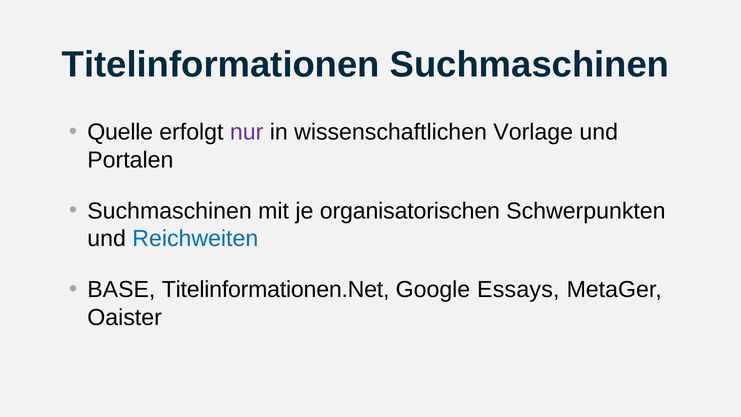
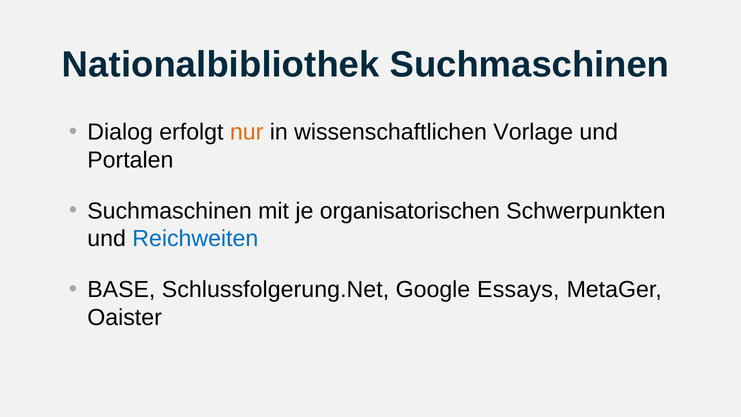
Titelinformationen: Titelinformationen -> Nationalbibliothek
Quelle: Quelle -> Dialog
nur colour: purple -> orange
Titelinformationen.Net: Titelinformationen.Net -> Schlussfolgerung.Net
